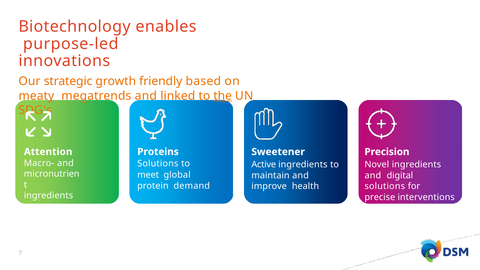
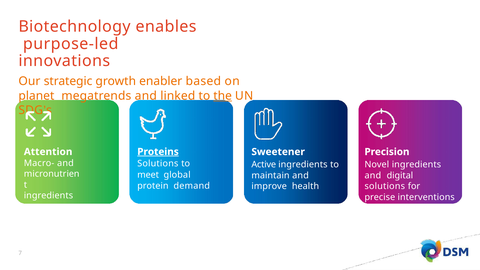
friendly: friendly -> enabler
meaty: meaty -> planet
Proteins underline: none -> present
